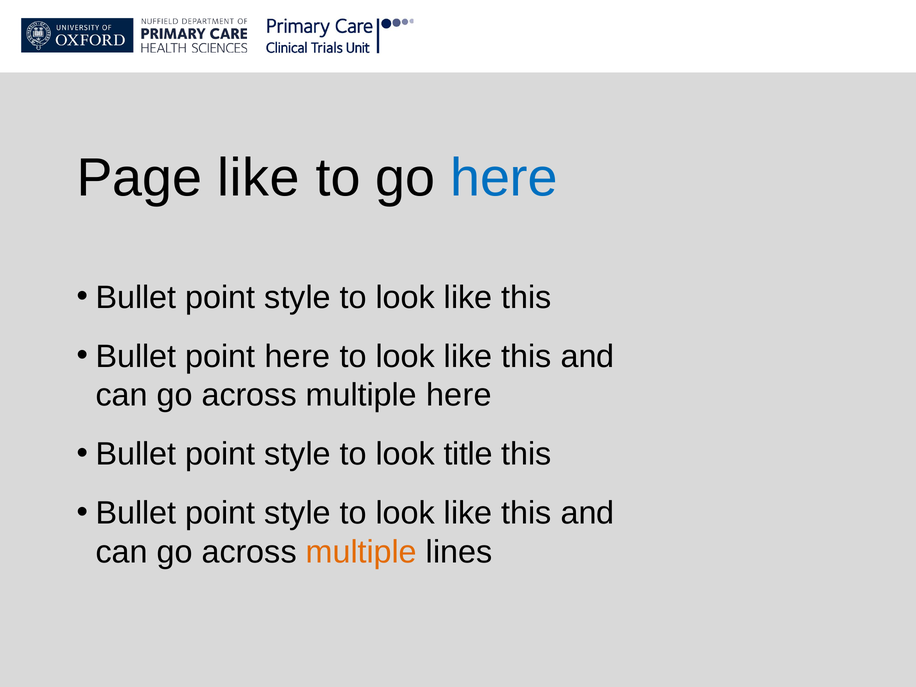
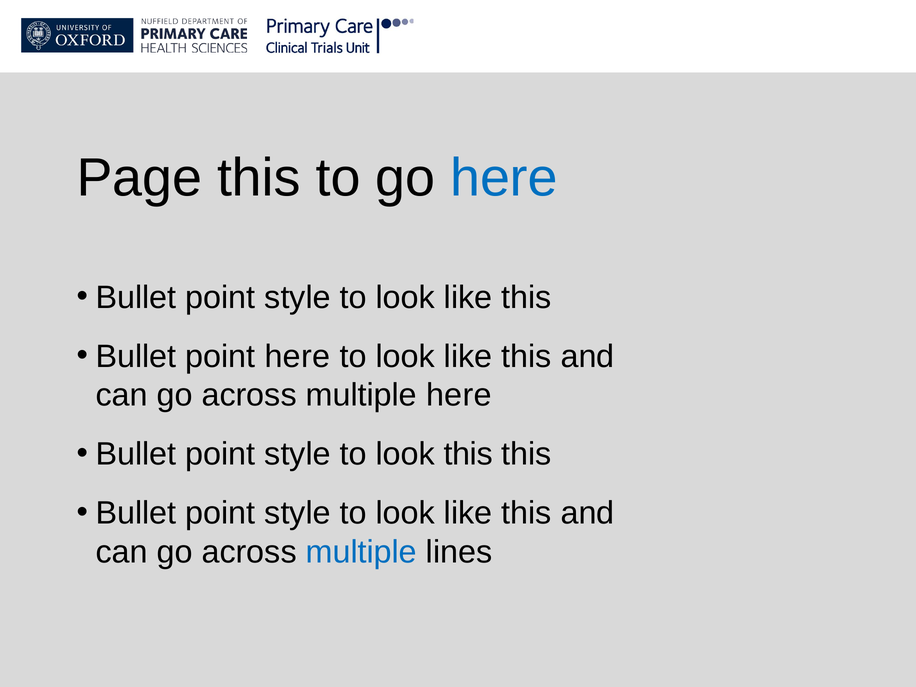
Page like: like -> this
look title: title -> this
multiple at (361, 552) colour: orange -> blue
